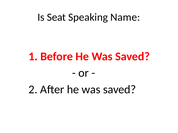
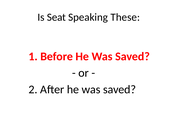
Name: Name -> These
